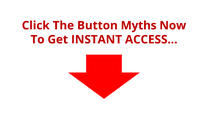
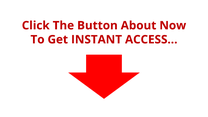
Myths: Myths -> About
